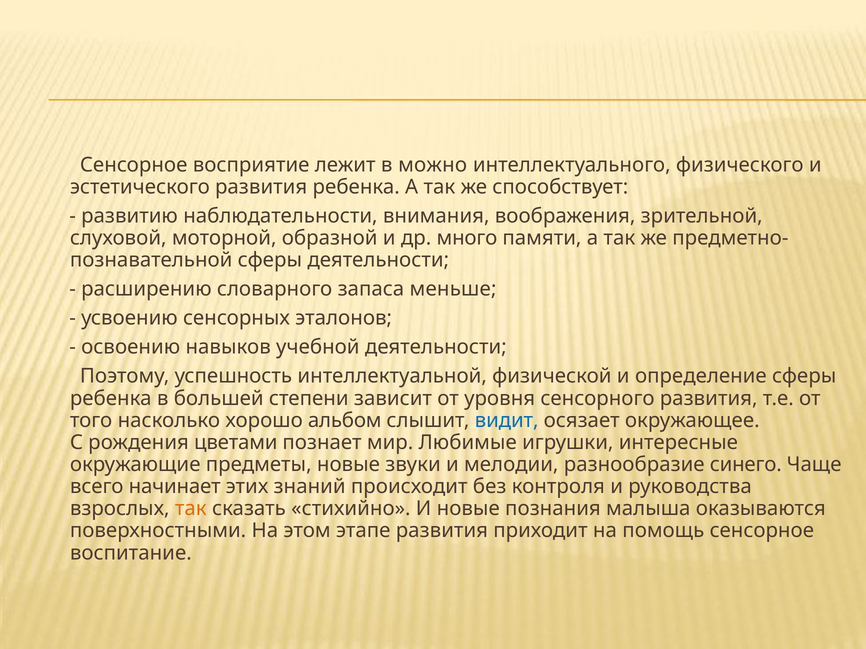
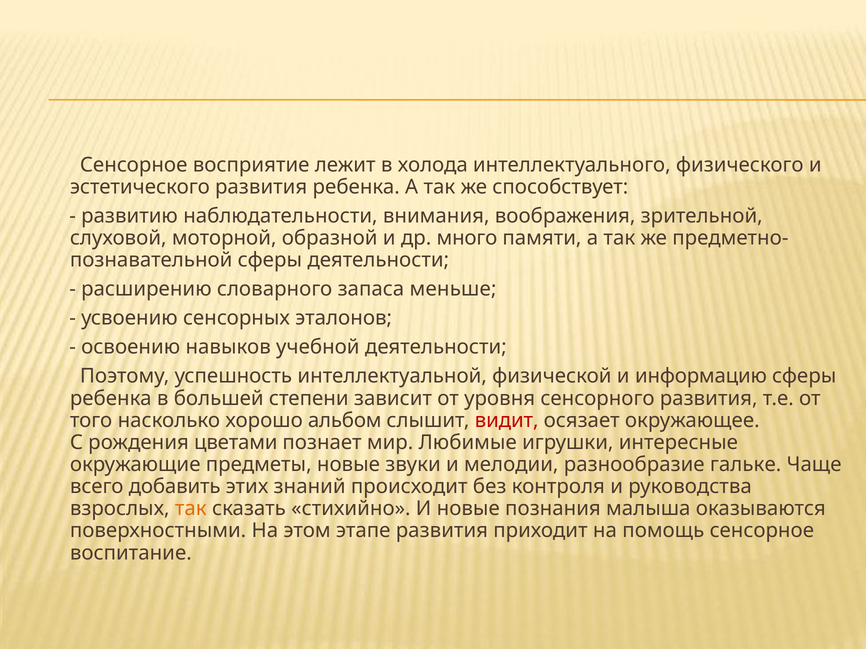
можно: можно -> холода
определение: определение -> информацию
видит colour: blue -> red
синего: синего -> гальке
начинает: начинает -> добавить
